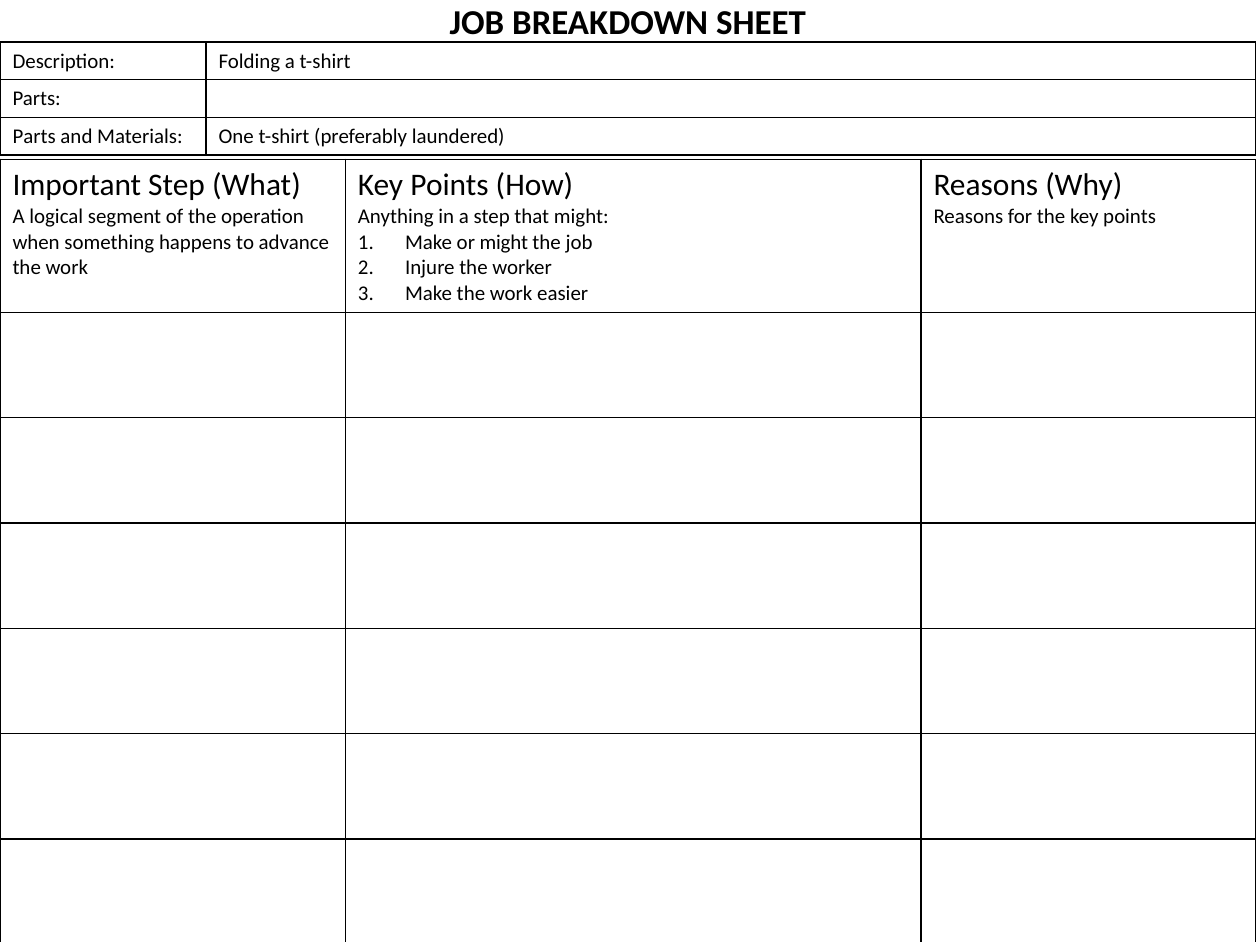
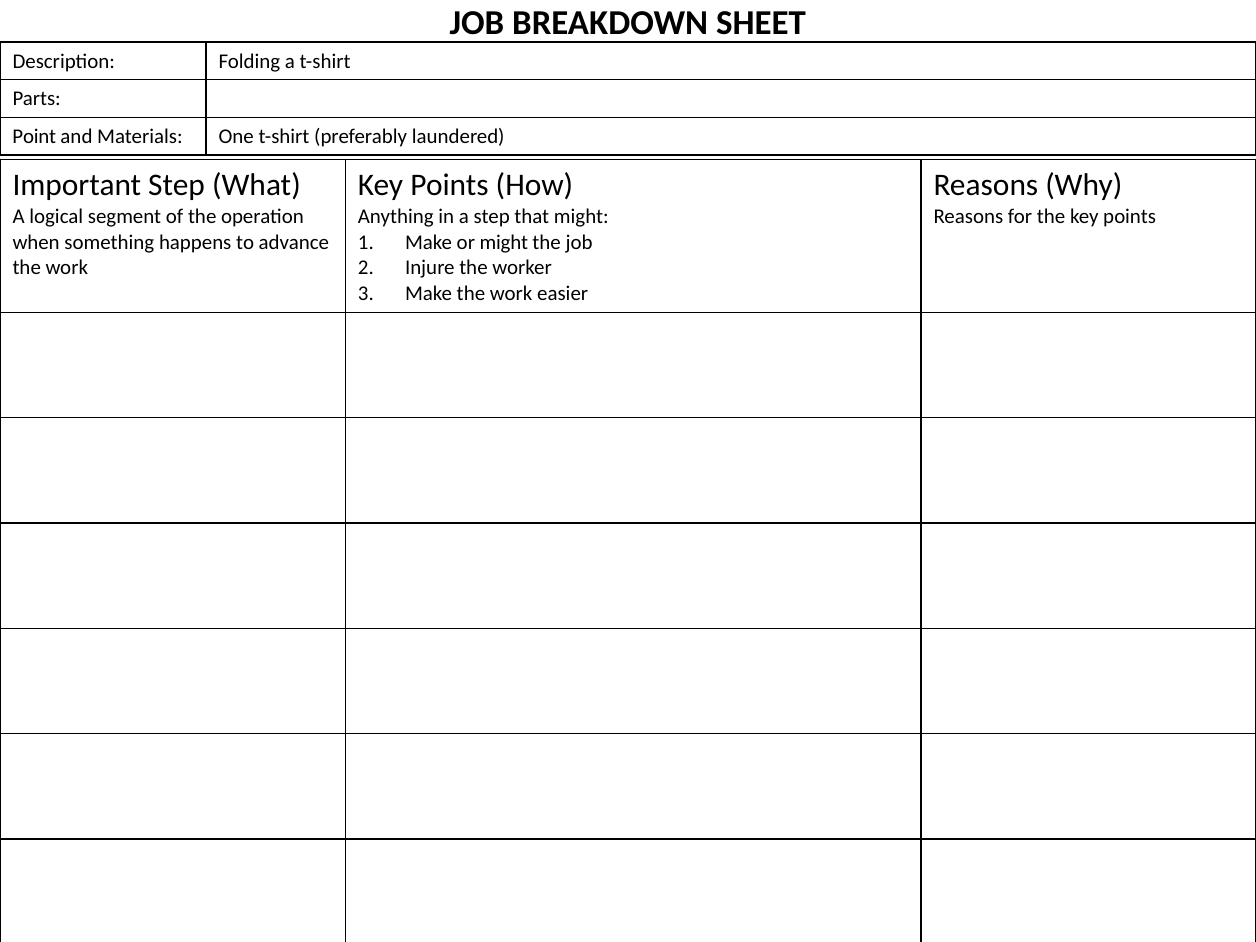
Parts at (34, 137): Parts -> Point
